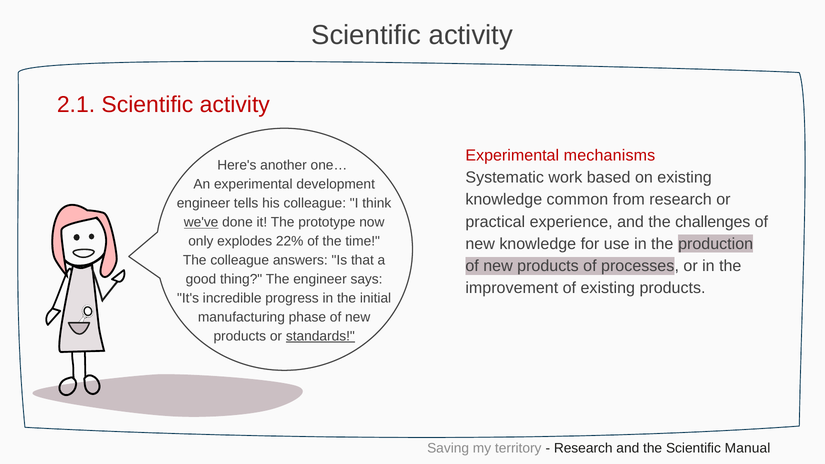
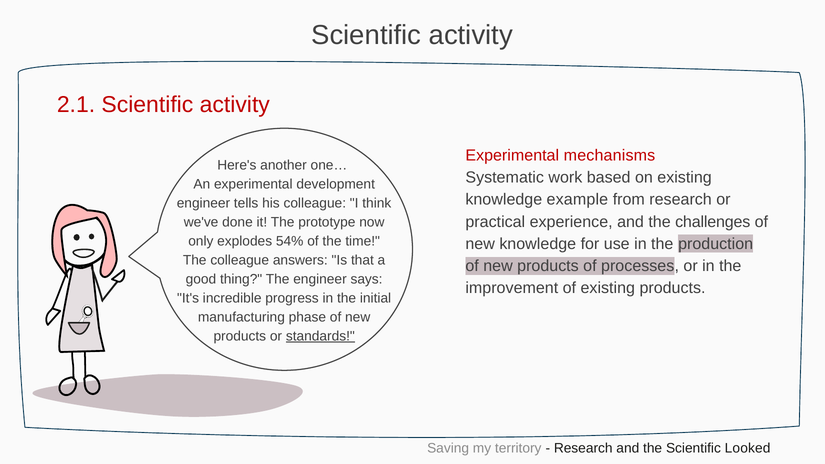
common: common -> example
we've underline: present -> none
22%: 22% -> 54%
Manual: Manual -> Looked
